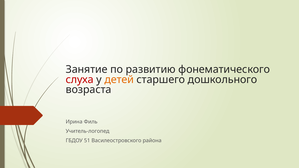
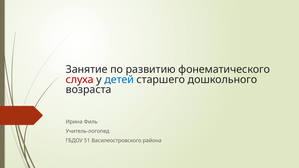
детей colour: orange -> blue
